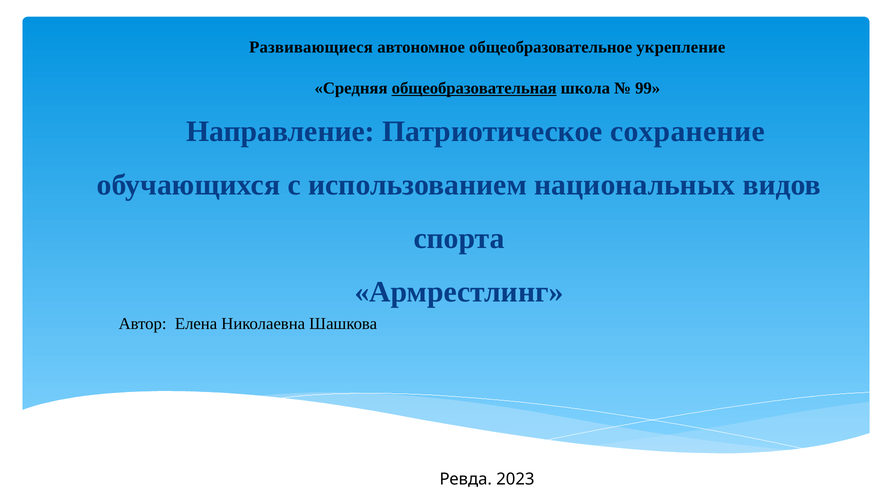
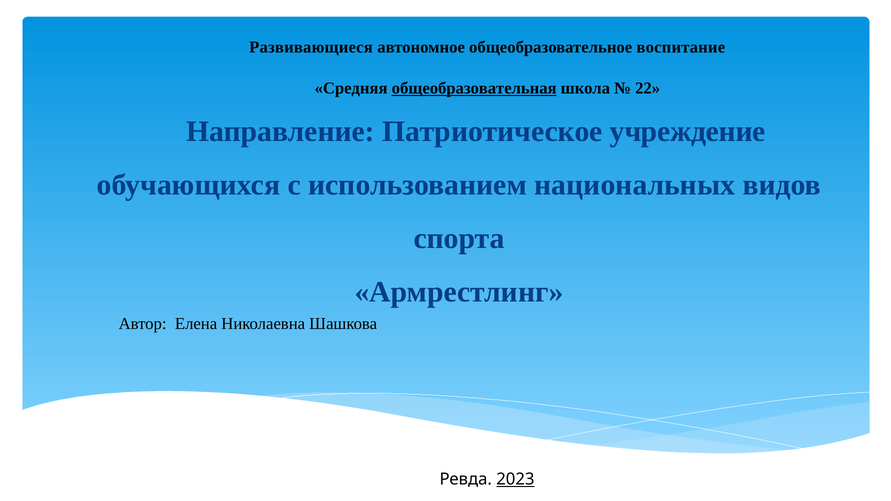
укрепление: укрепление -> воспитание
99: 99 -> 22
сохранение: сохранение -> учреждение
2023 underline: none -> present
